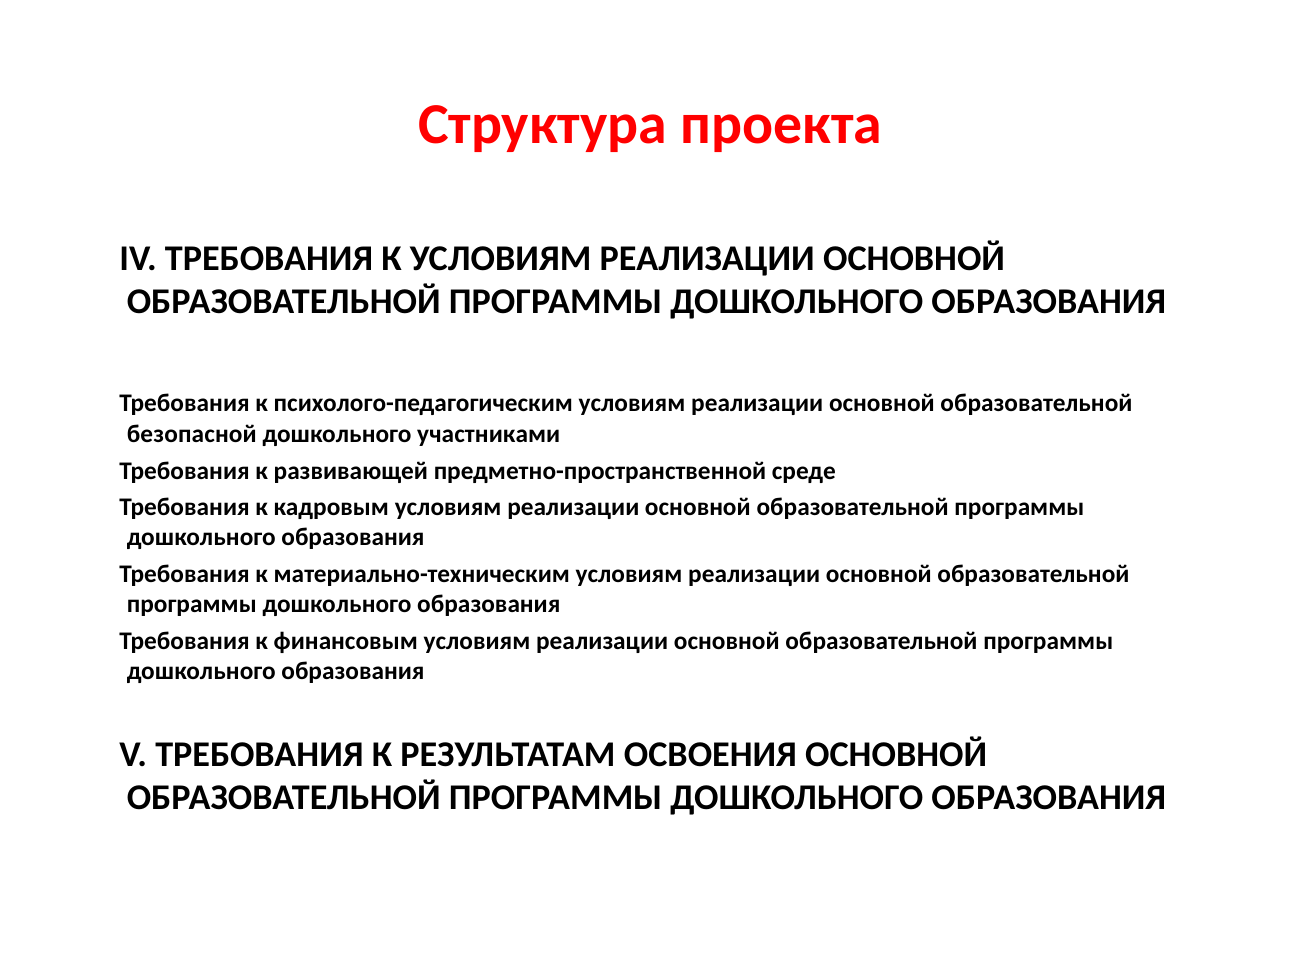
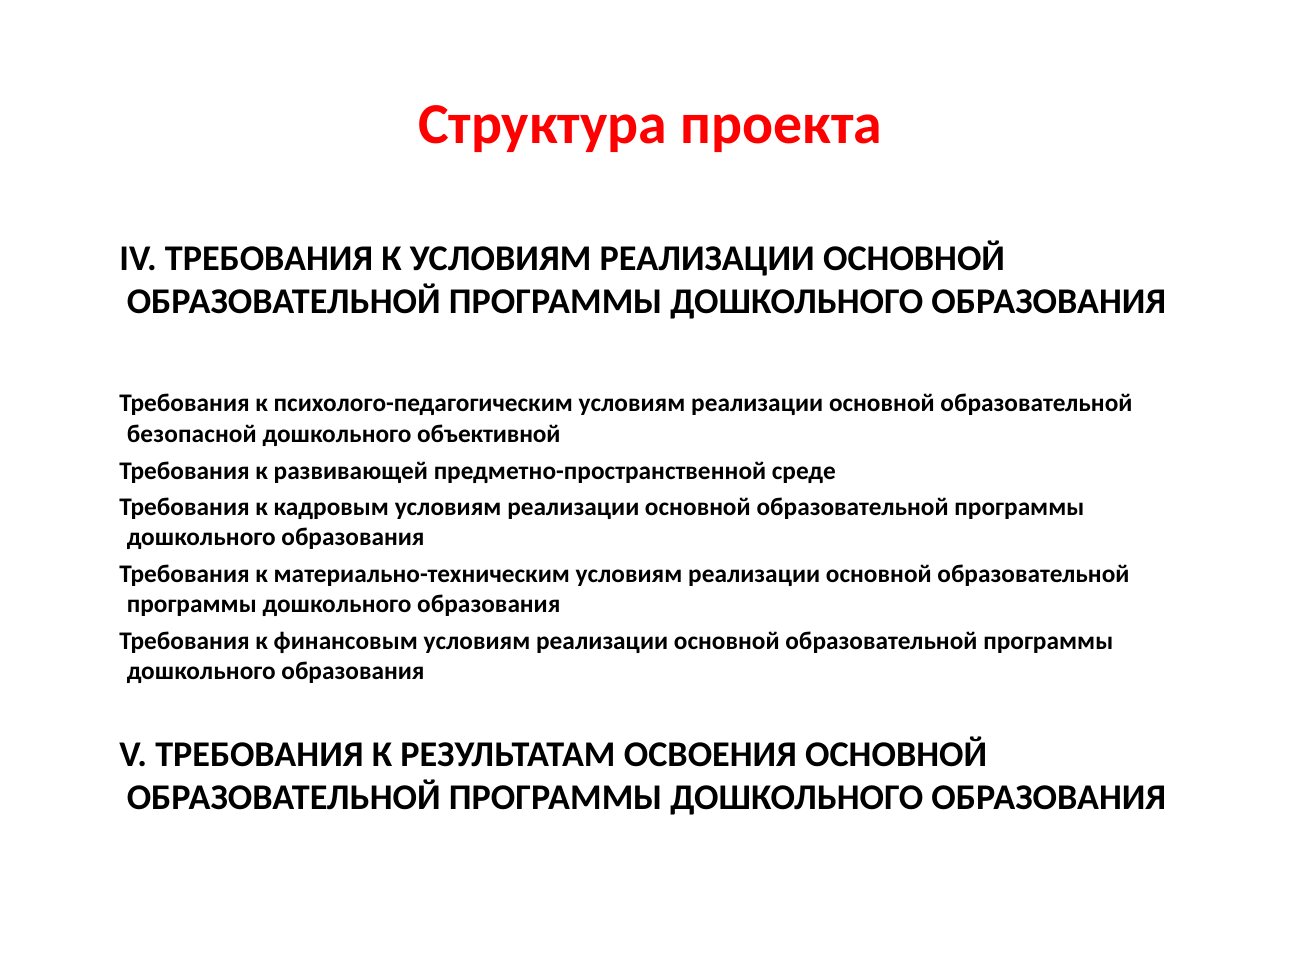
участниками: участниками -> объективной
